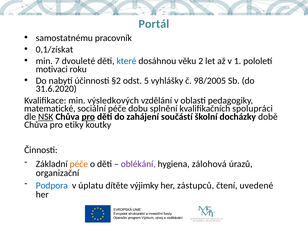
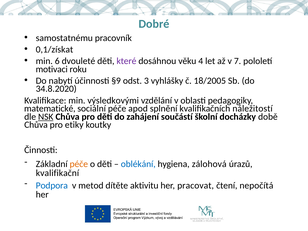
Portál: Portál -> Dobré
7: 7 -> 6
které colour: blue -> purple
2: 2 -> 4
1: 1 -> 7
§2: §2 -> §9
5: 5 -> 3
98/2005: 98/2005 -> 18/2005
31.6.2020: 31.6.2020 -> 34.8.2020
výsledkových: výsledkových -> výsledkovými
dobu: dobu -> apod
spolupráci: spolupráci -> náležitostí
pro at (88, 117) underline: present -> none
oblékání colour: purple -> blue
organizační: organizační -> kvalifikační
úplatu: úplatu -> metod
výjimky: výjimky -> aktivitu
zástupců: zástupců -> pracovat
uvedené: uvedené -> nepočítá
